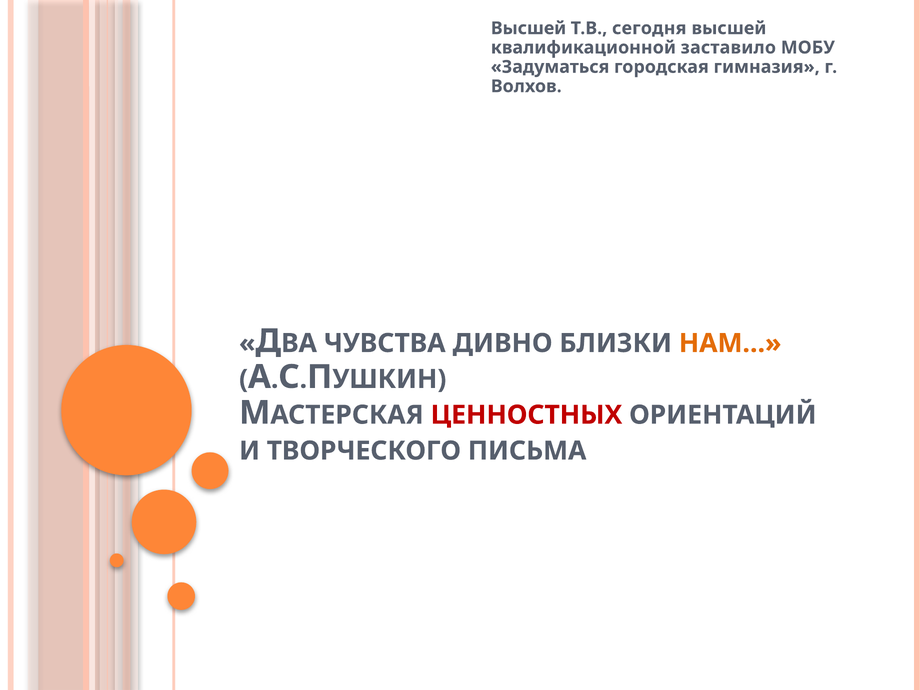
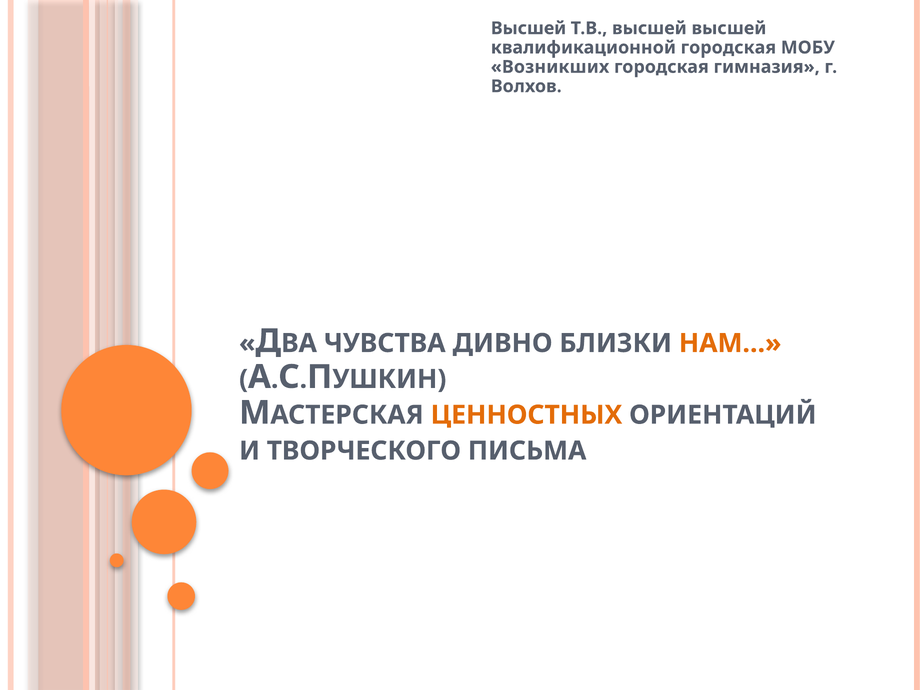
Т.В сегодня: сегодня -> высшей
квалификационной заставило: заставило -> городская
Задуматься: Задуматься -> Возникших
ЦЕННОСТНЫХ colour: red -> orange
